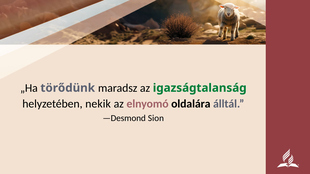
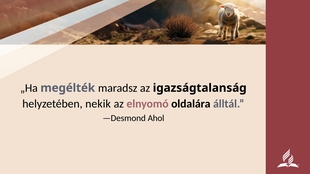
törődünk: törődünk -> megélték
igazságtalanság colour: green -> black
Sion: Sion -> Ahol
